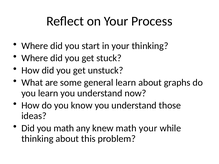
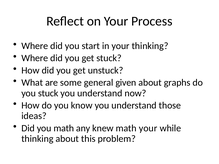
general learn: learn -> given
you learn: learn -> stuck
